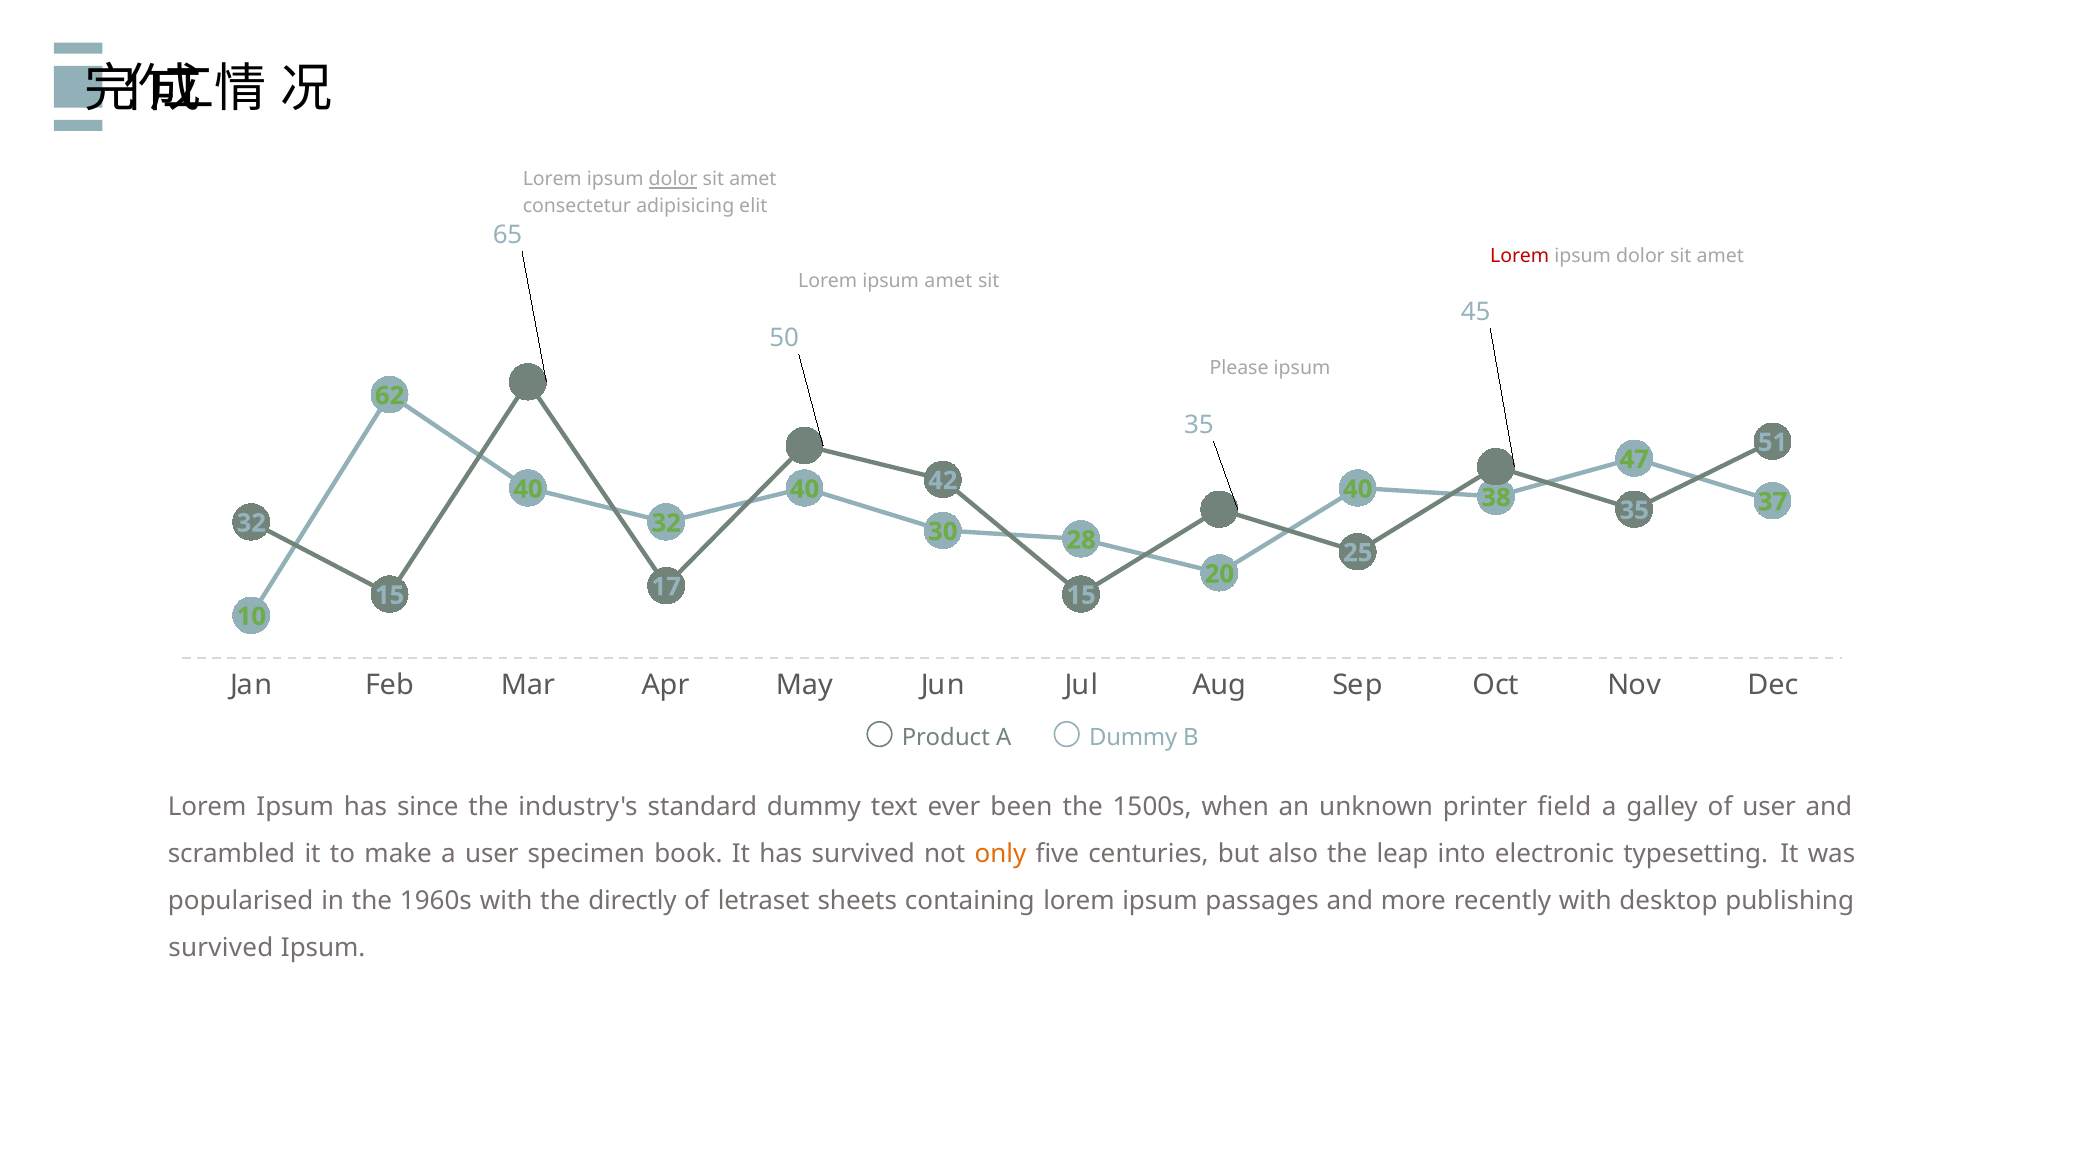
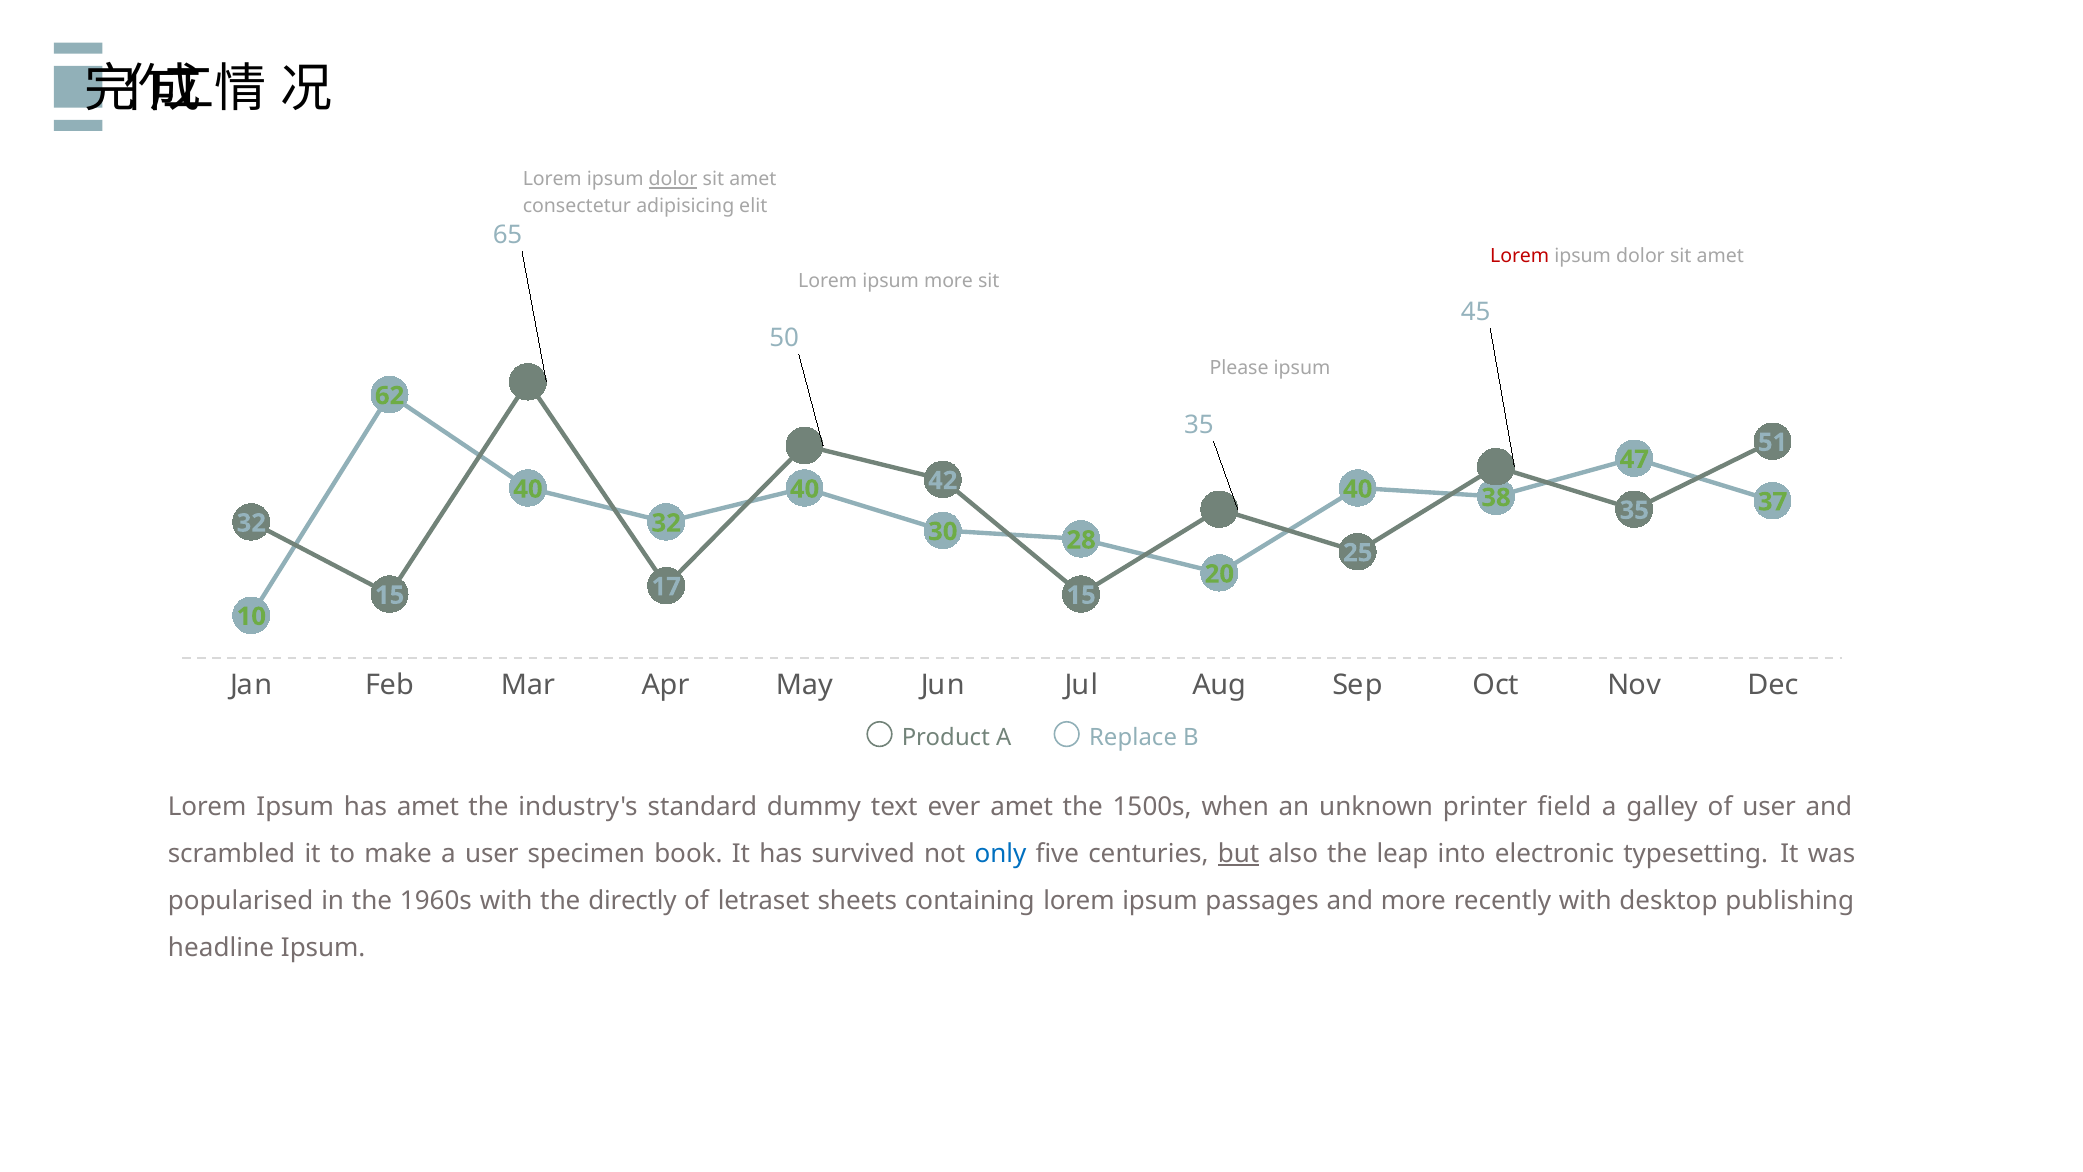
ipsum amet: amet -> more
A Dummy: Dummy -> Replace
has since: since -> amet
ever been: been -> amet
only colour: orange -> blue
but underline: none -> present
survived at (221, 948): survived -> headline
